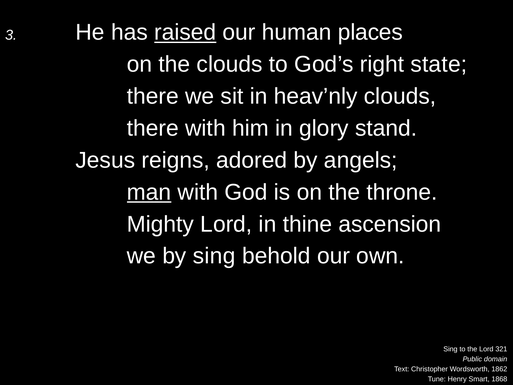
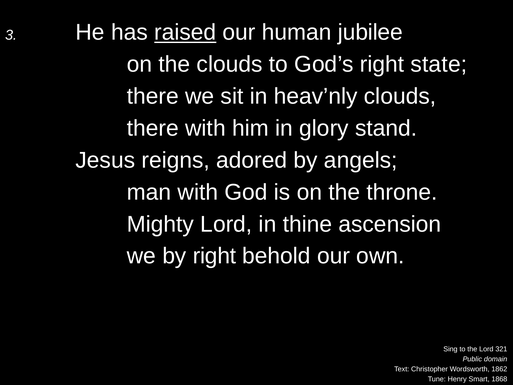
places: places -> jubilee
man underline: present -> none
by sing: sing -> right
